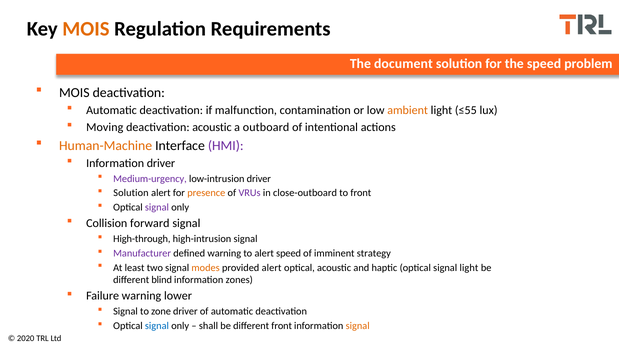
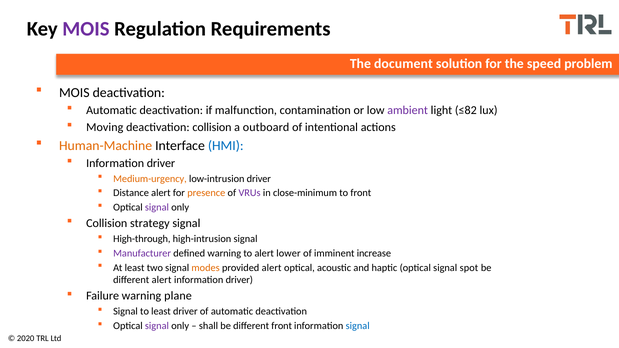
MOIS at (86, 29) colour: orange -> purple
ambient colour: orange -> purple
≤55: ≤55 -> ≤82
deactivation acoustic: acoustic -> collision
HMI colour: purple -> blue
Medium-urgency colour: purple -> orange
Solution at (131, 193): Solution -> Distance
close-outboard: close-outboard -> close-minimum
forward: forward -> strategy
alert speed: speed -> lower
strategy: strategy -> increase
signal light: light -> spot
different blind: blind -> alert
zones at (239, 280): zones -> driver
lower: lower -> plane
to zone: zone -> least
signal at (157, 326) colour: blue -> purple
signal at (358, 326) colour: orange -> blue
